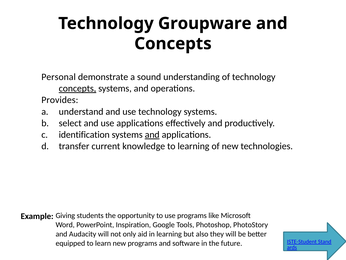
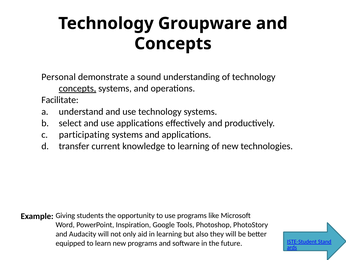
Provides: Provides -> Facilitate
identification: identification -> participating
and at (152, 134) underline: present -> none
